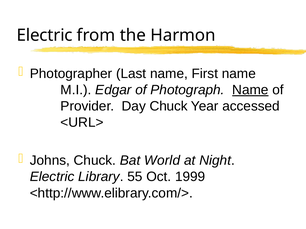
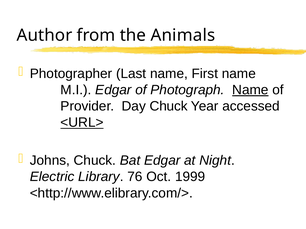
Electric at (45, 35): Electric -> Author
Harmon: Harmon -> Animals
<URL> underline: none -> present
Bat World: World -> Edgar
55: 55 -> 76
